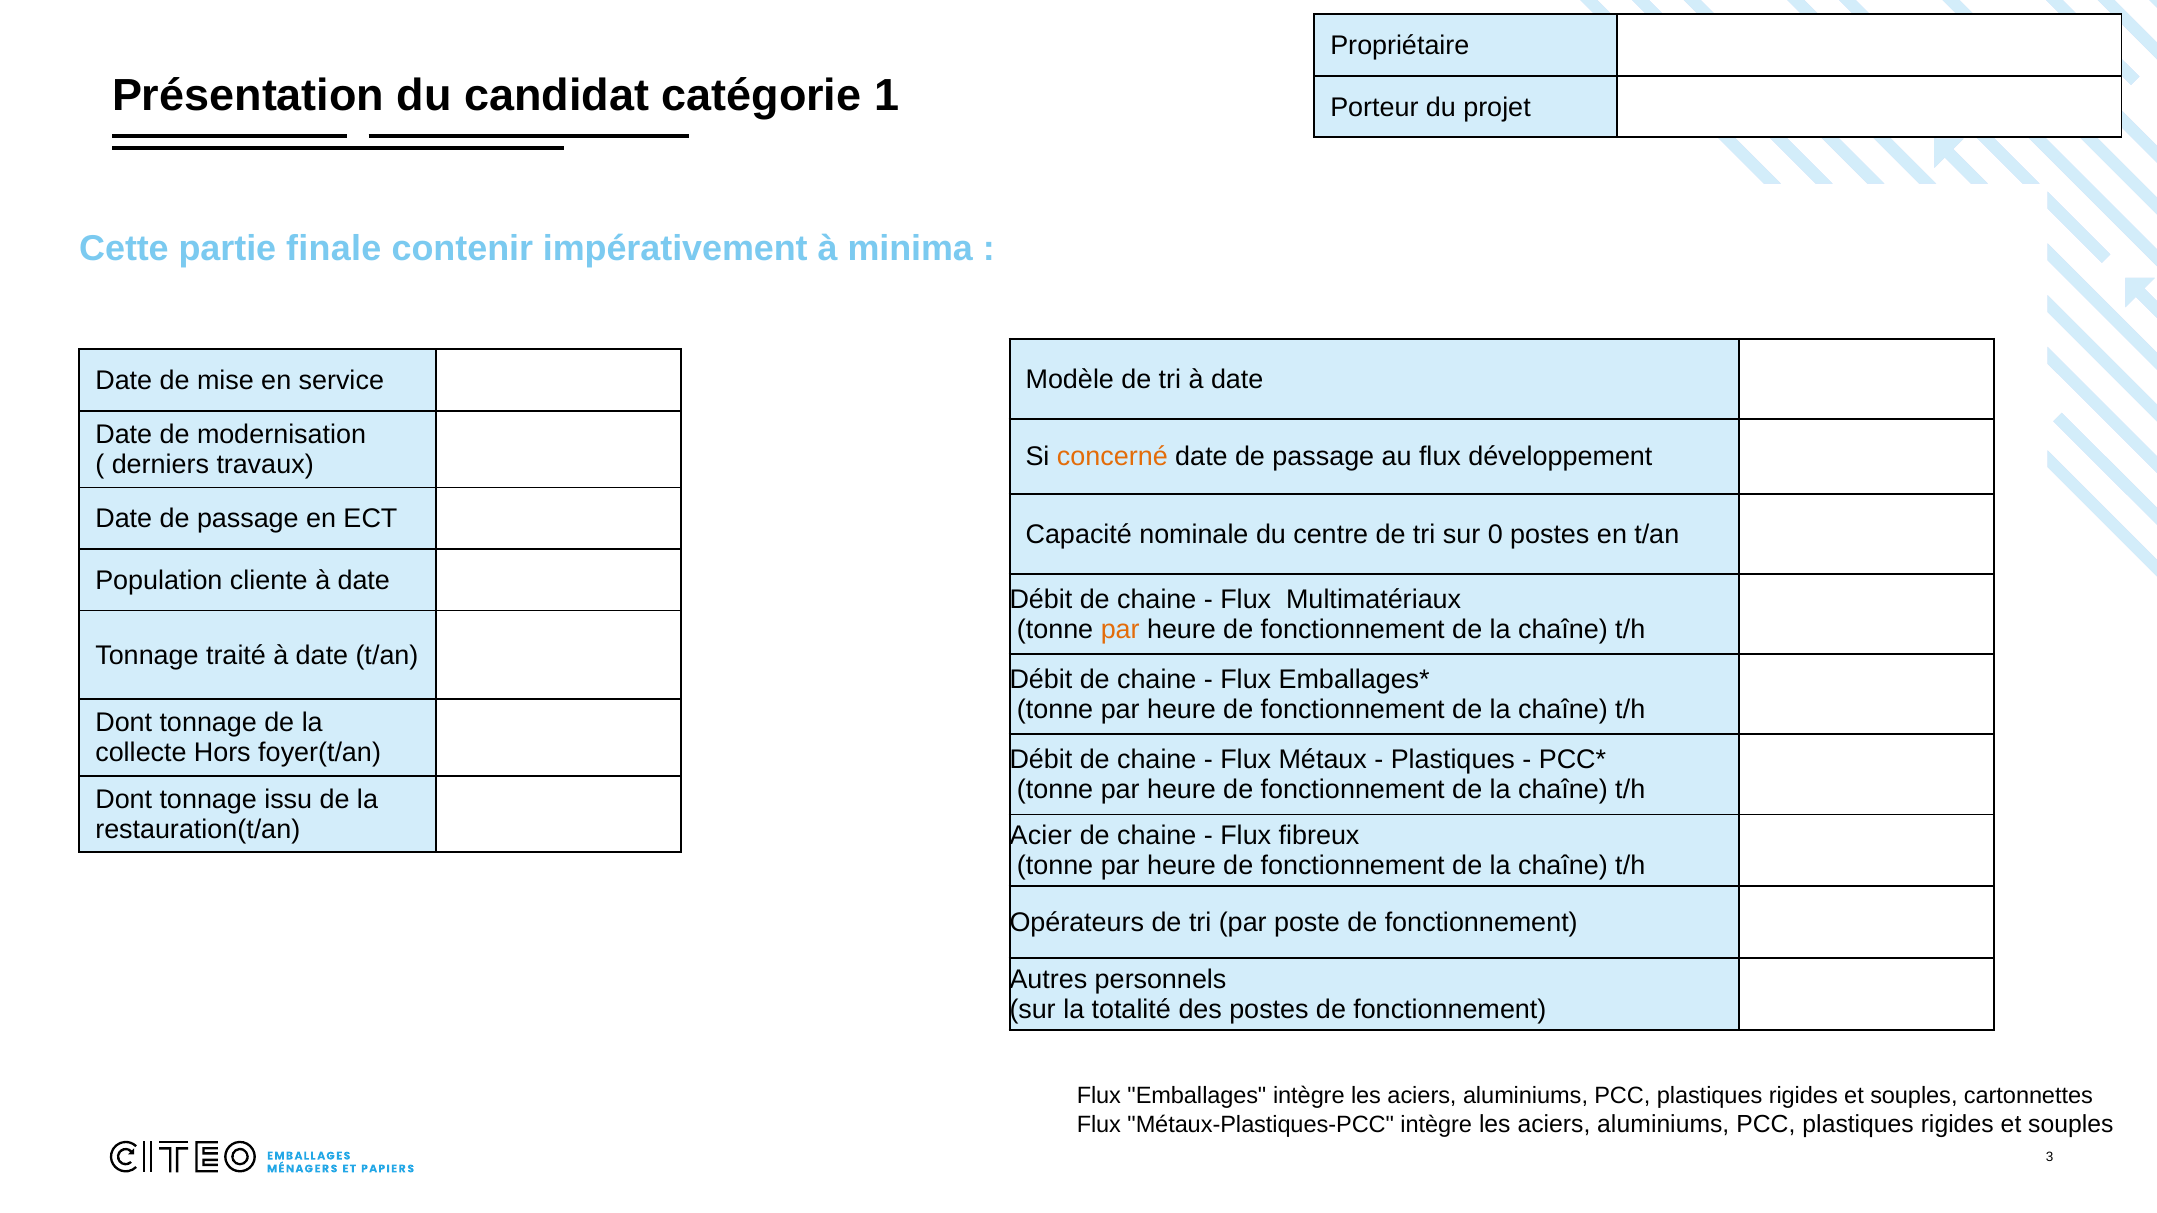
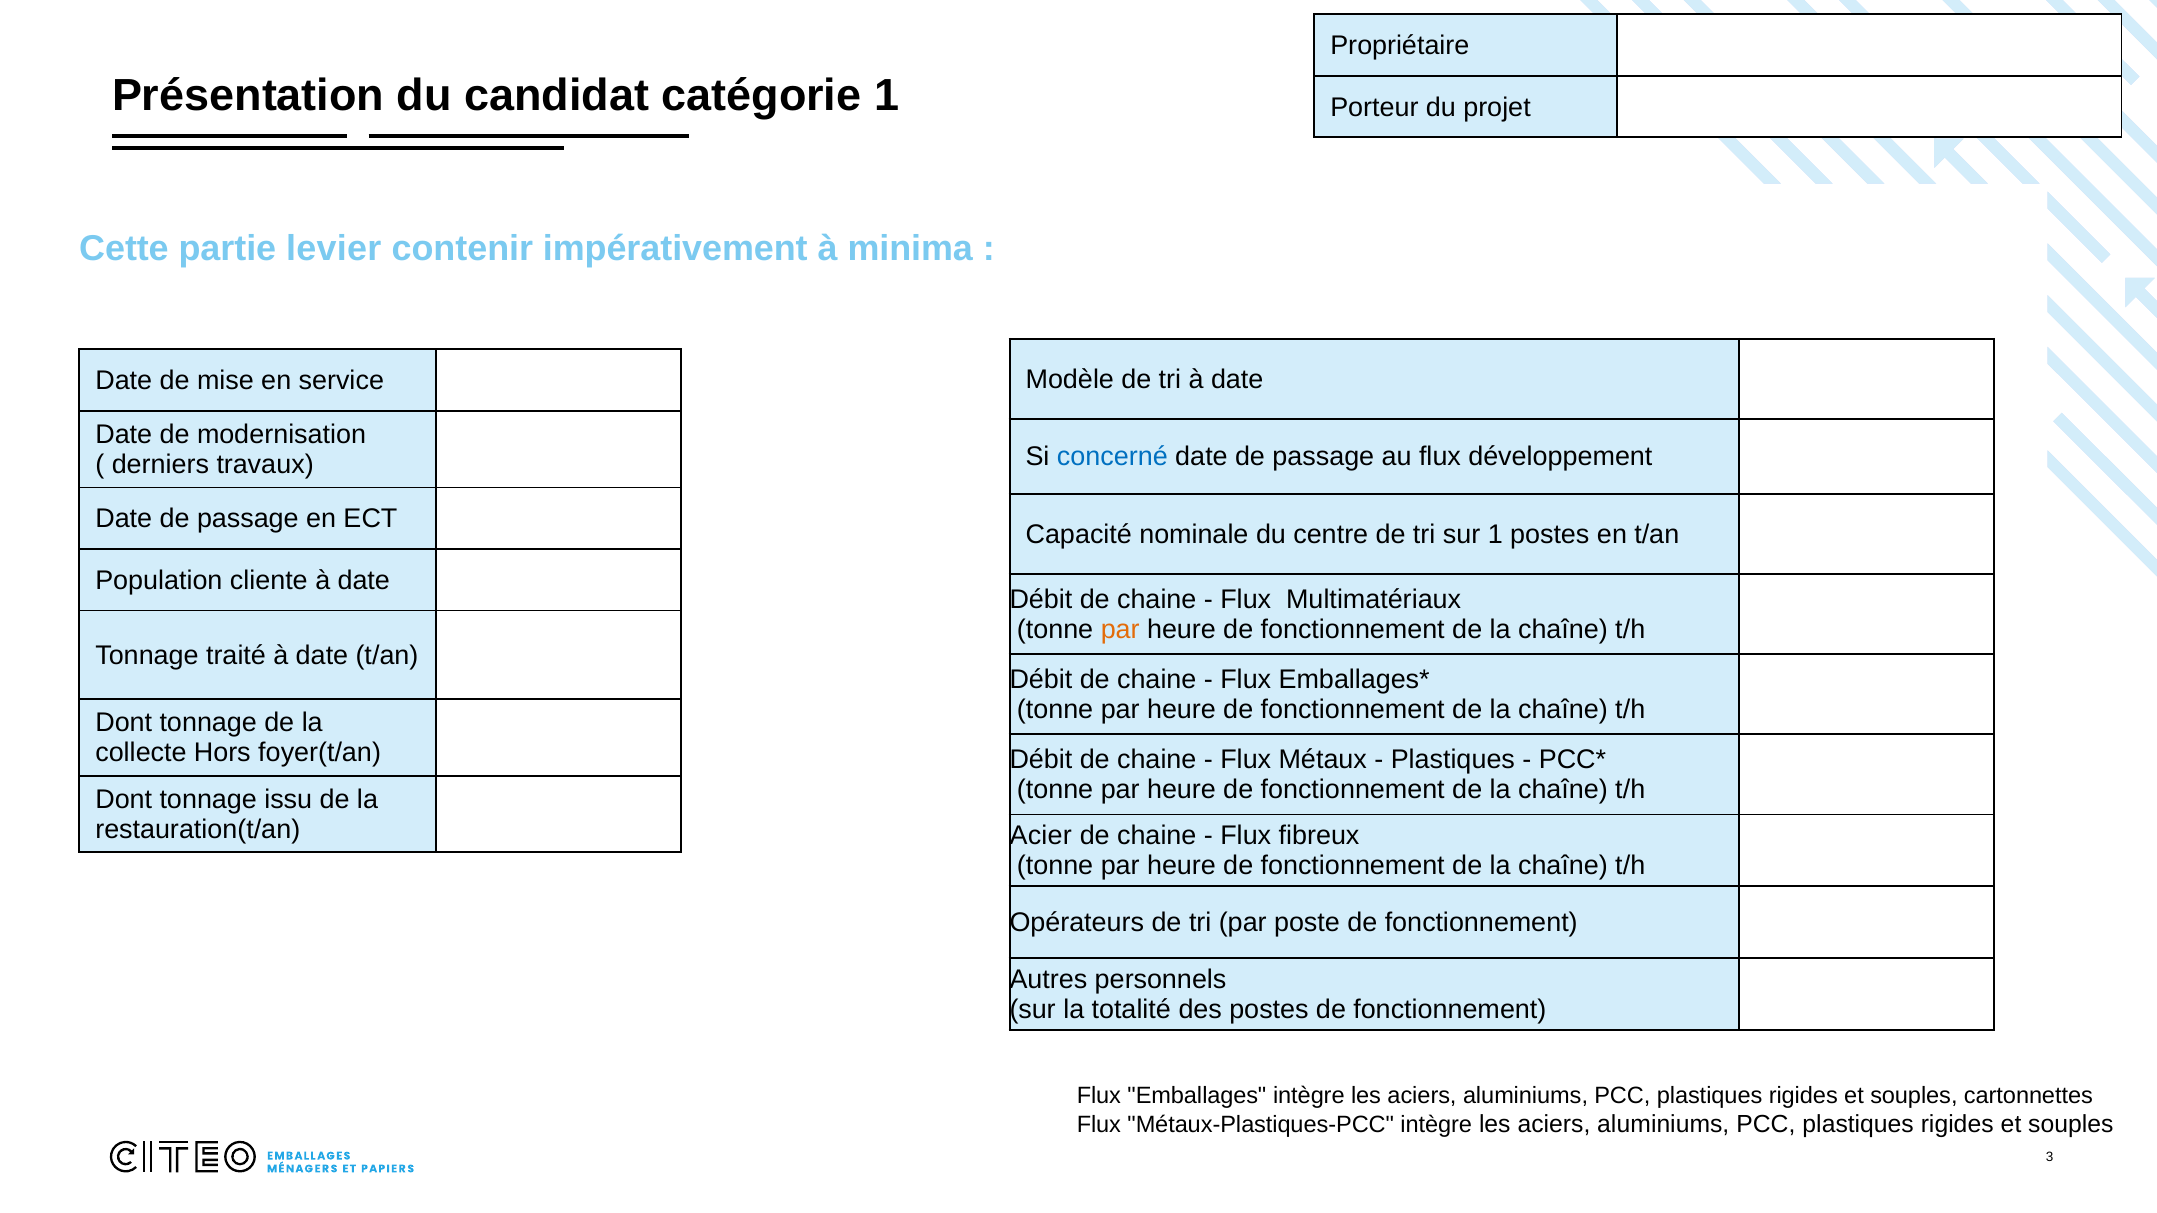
finale: finale -> levier
concerné colour: orange -> blue
sur 0: 0 -> 1
